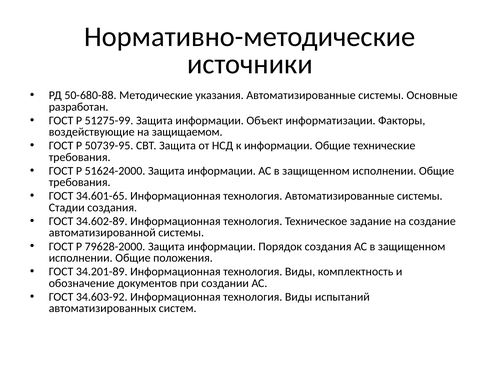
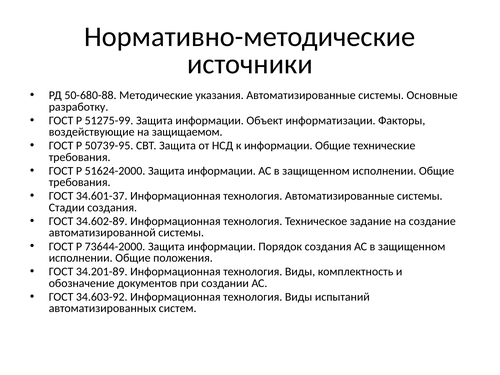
разработан: разработан -> разработку
34.601-65: 34.601-65 -> 34.601-37
79628-2000: 79628-2000 -> 73644-2000
